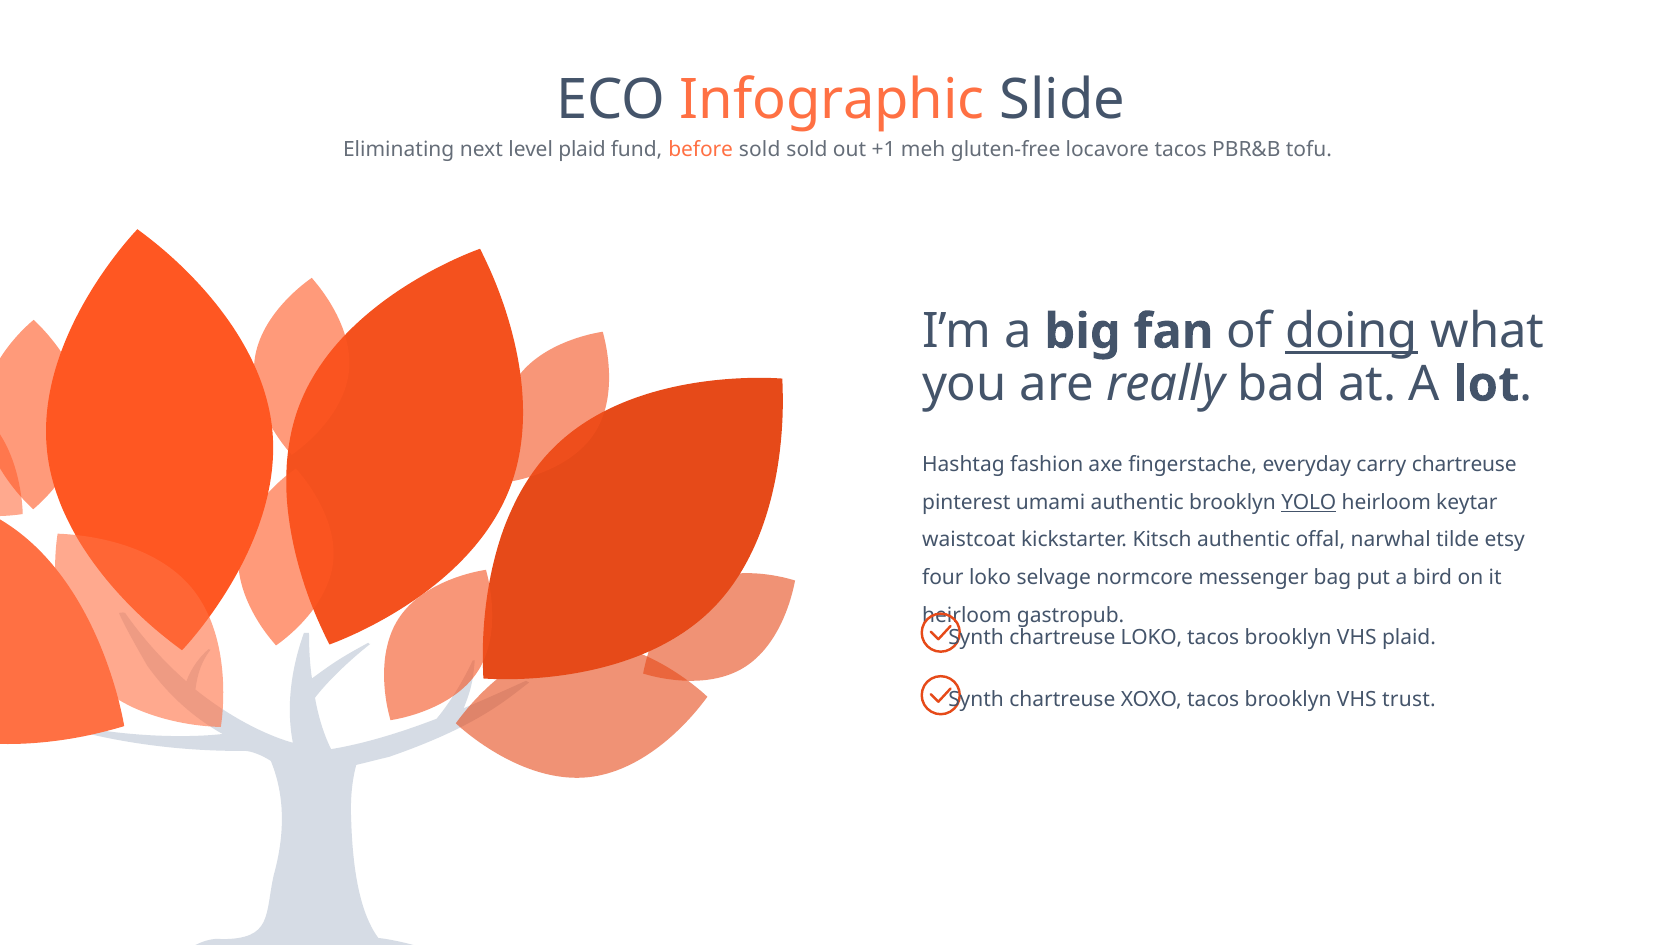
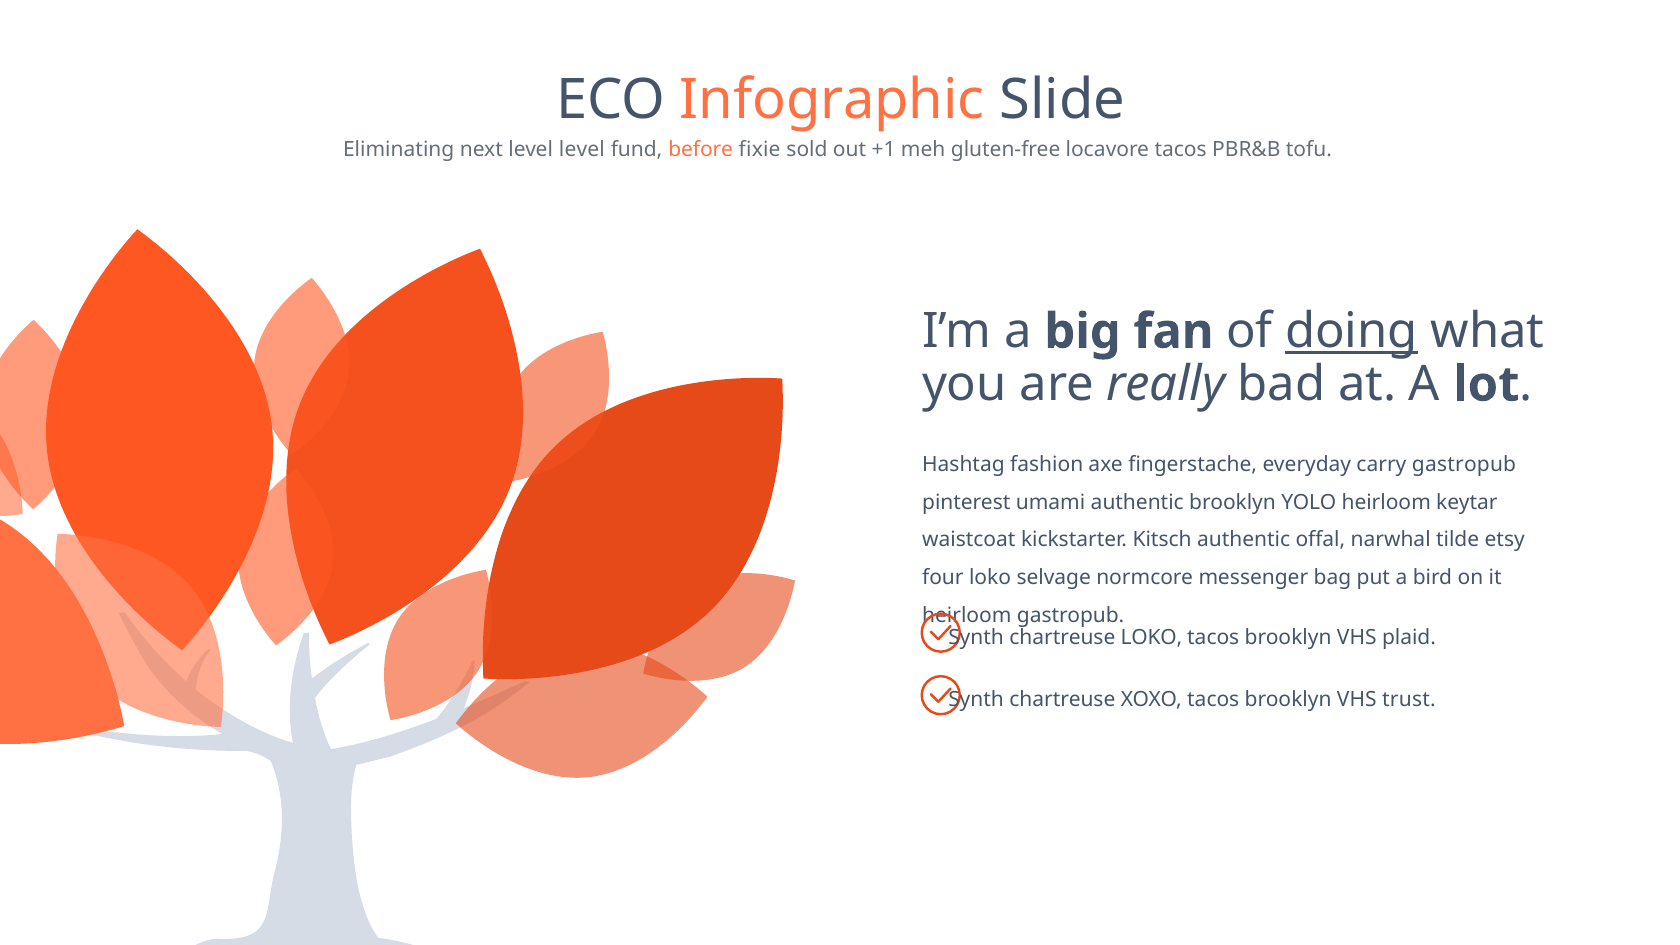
level plaid: plaid -> level
before sold: sold -> fixie
carry chartreuse: chartreuse -> gastropub
YOLO underline: present -> none
